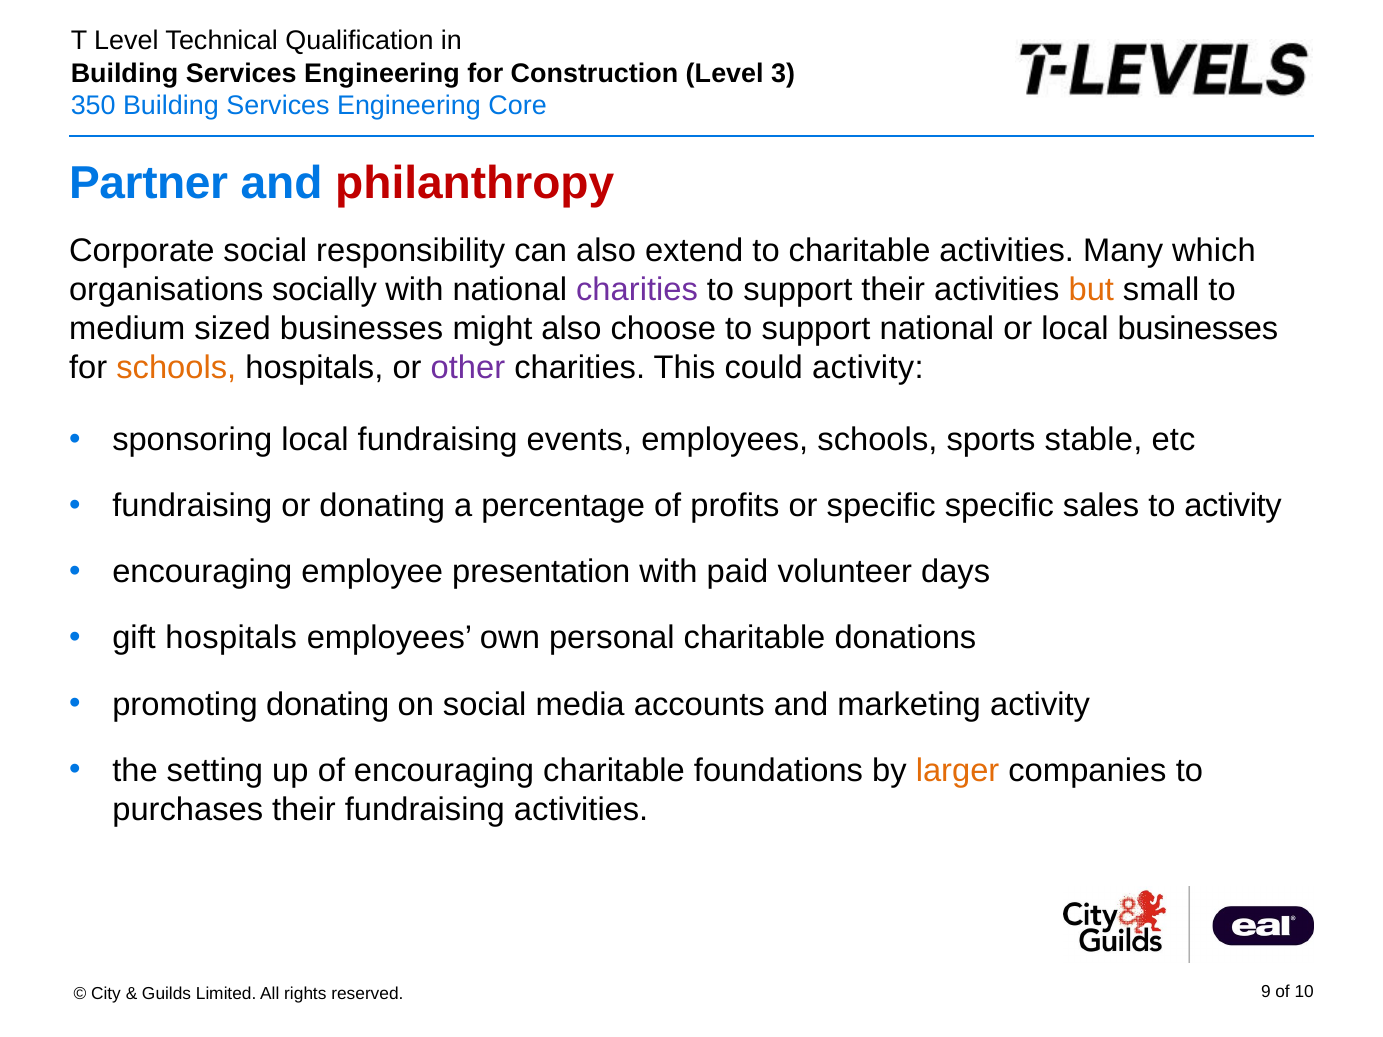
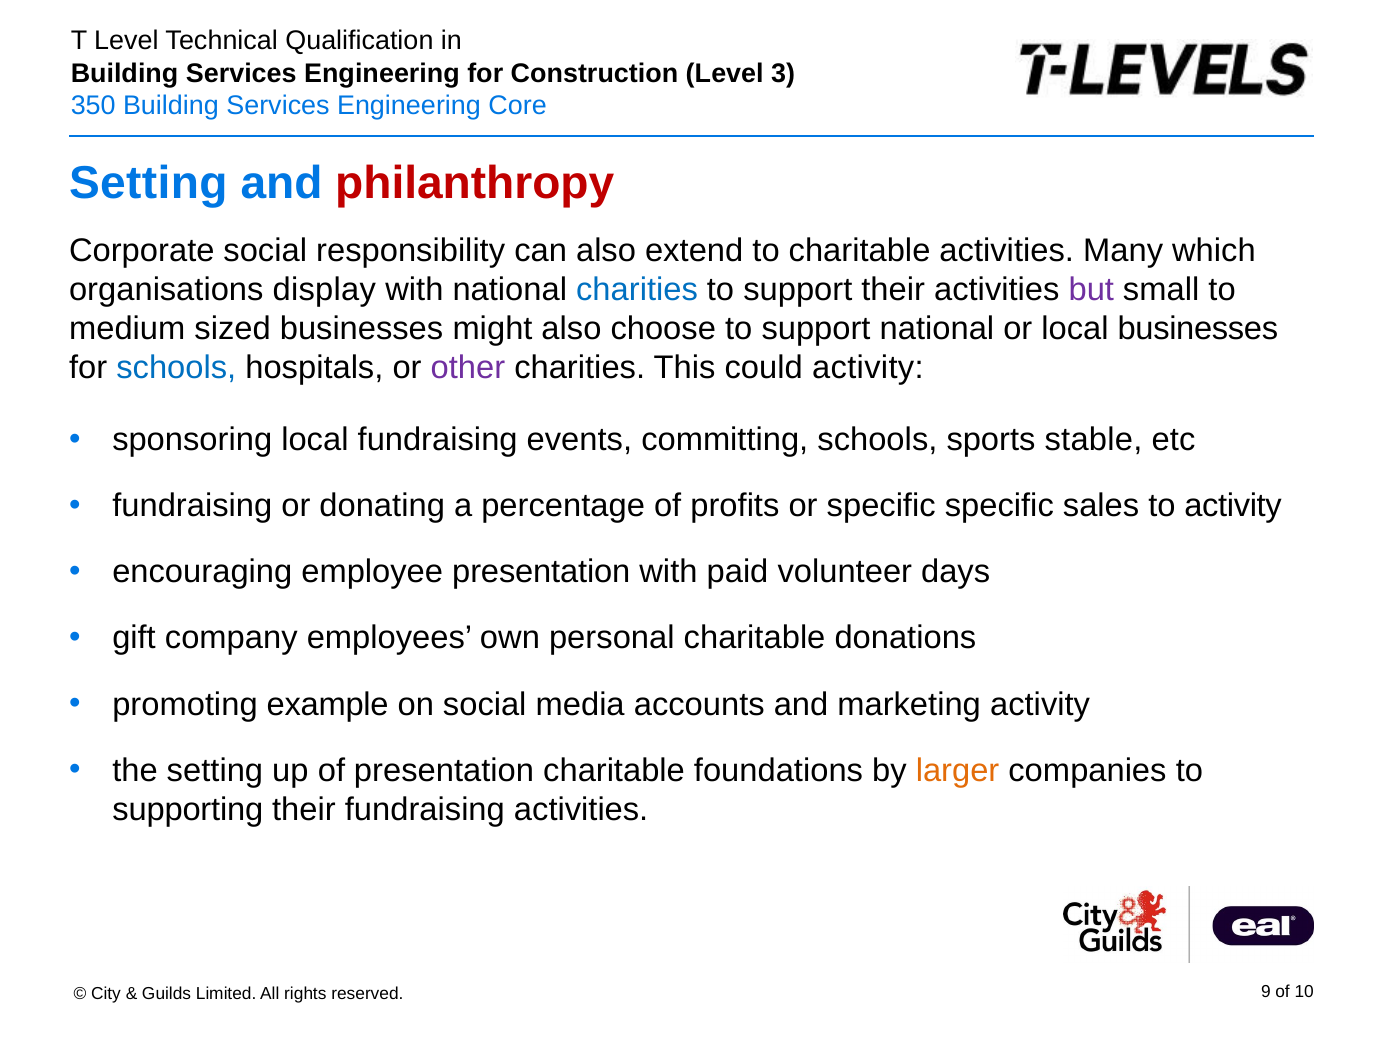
Partner at (149, 183): Partner -> Setting
socially: socially -> display
charities at (637, 290) colour: purple -> blue
but colour: orange -> purple
schools at (176, 368) colour: orange -> blue
events employees: employees -> committing
gift hospitals: hospitals -> company
promoting donating: donating -> example
of encouraging: encouraging -> presentation
purchases: purchases -> supporting
